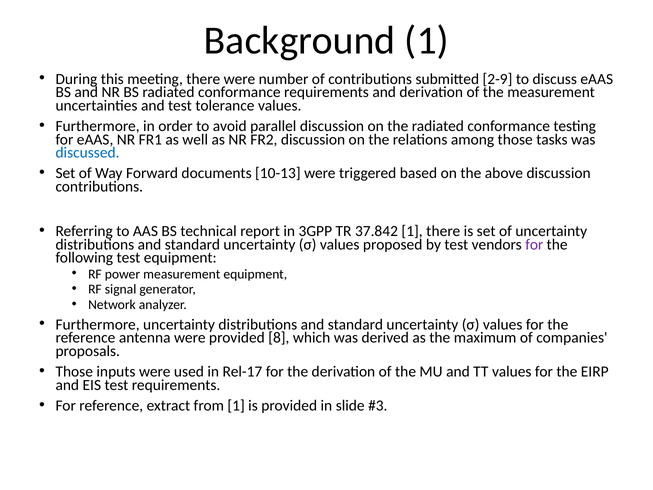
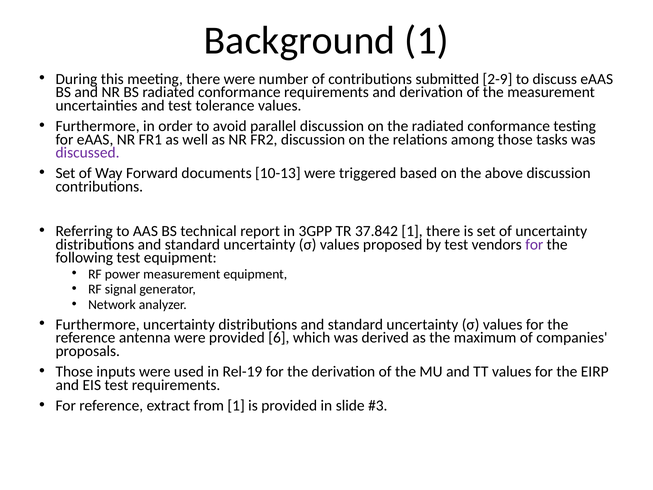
discussed colour: blue -> purple
8: 8 -> 6
Rel-17: Rel-17 -> Rel-19
